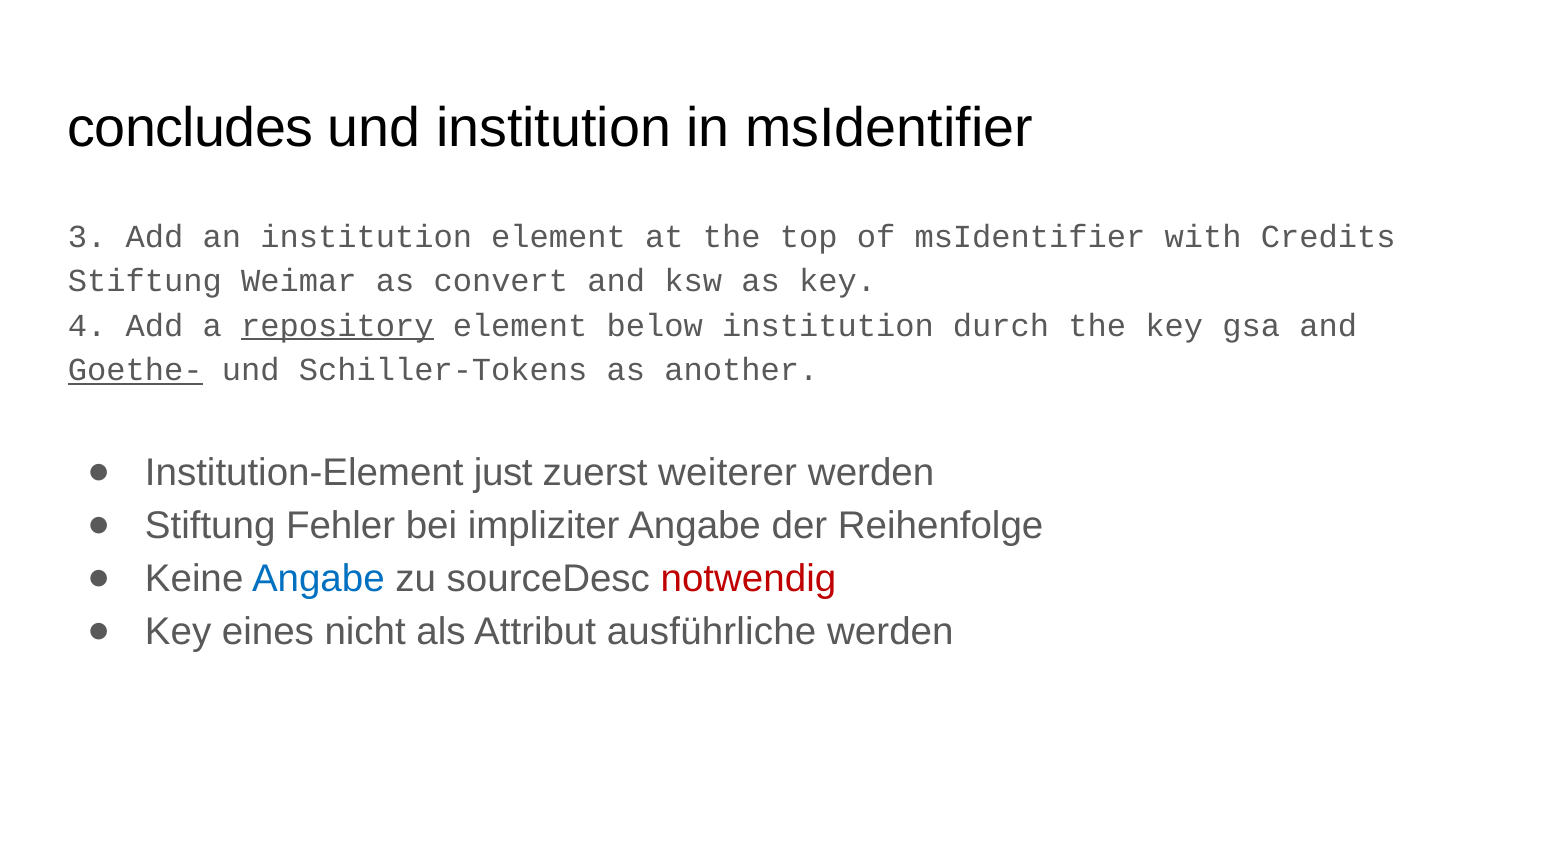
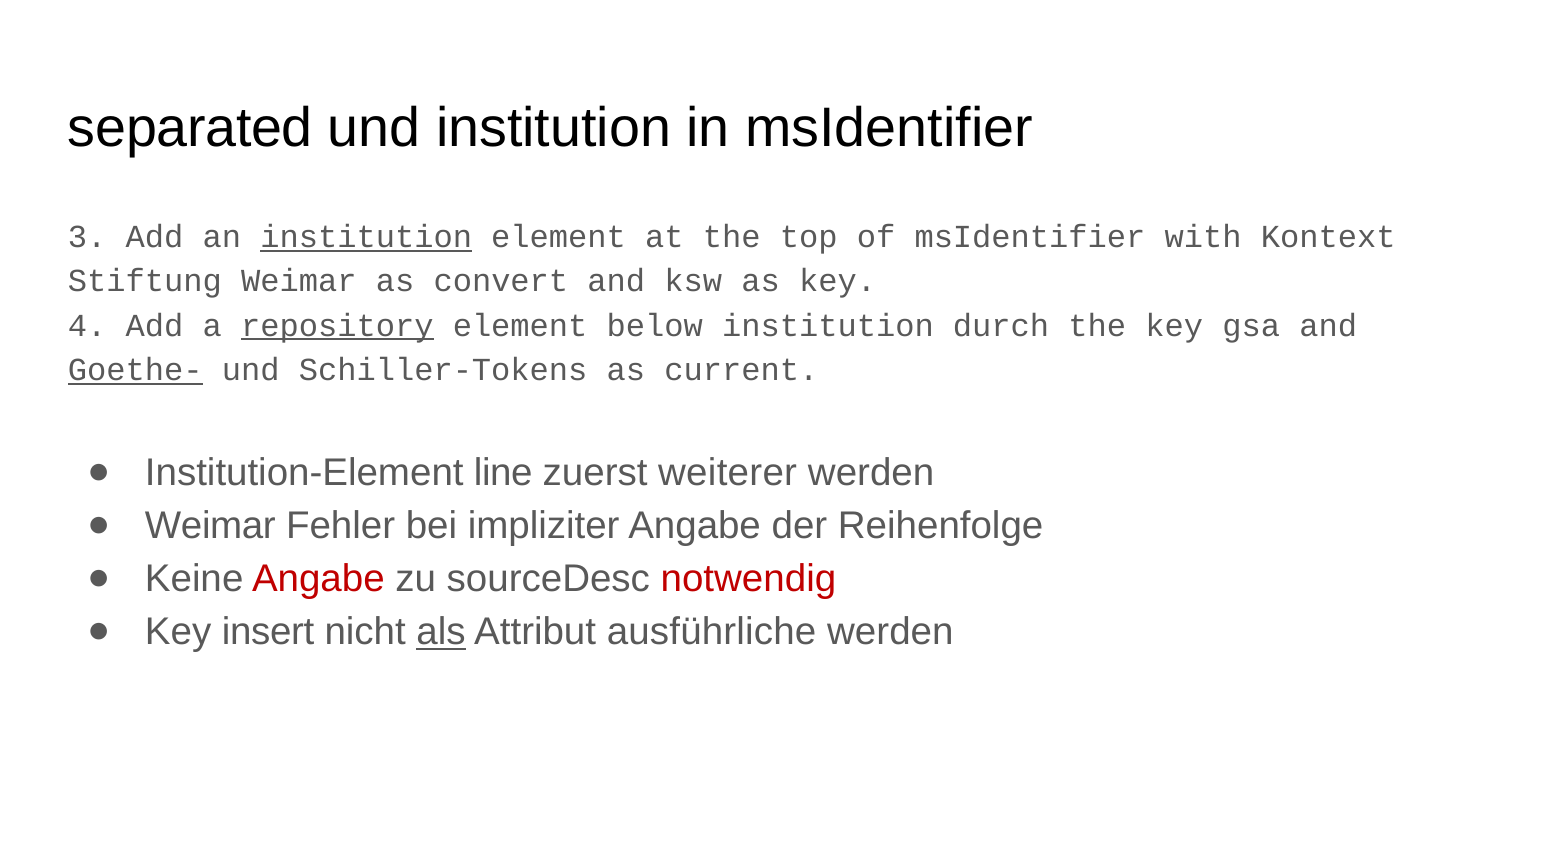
concludes: concludes -> separated
institution at (366, 237) underline: none -> present
Credits: Credits -> Kontext
another: another -> current
just: just -> line
Stiftung at (210, 526): Stiftung -> Weimar
Angabe at (318, 579) colour: blue -> red
eines: eines -> insert
als underline: none -> present
